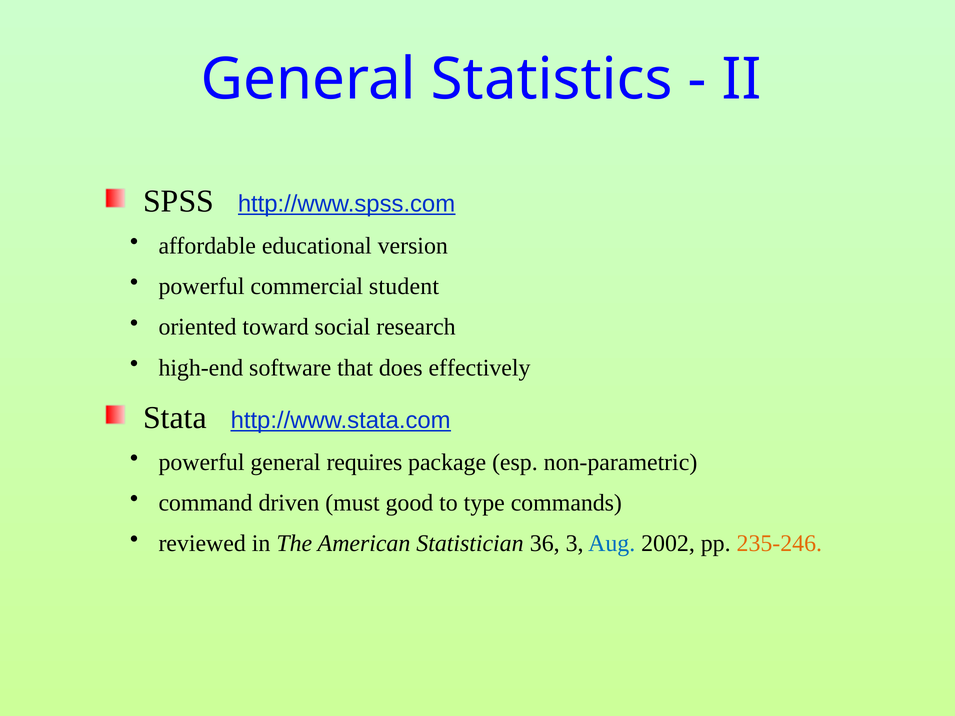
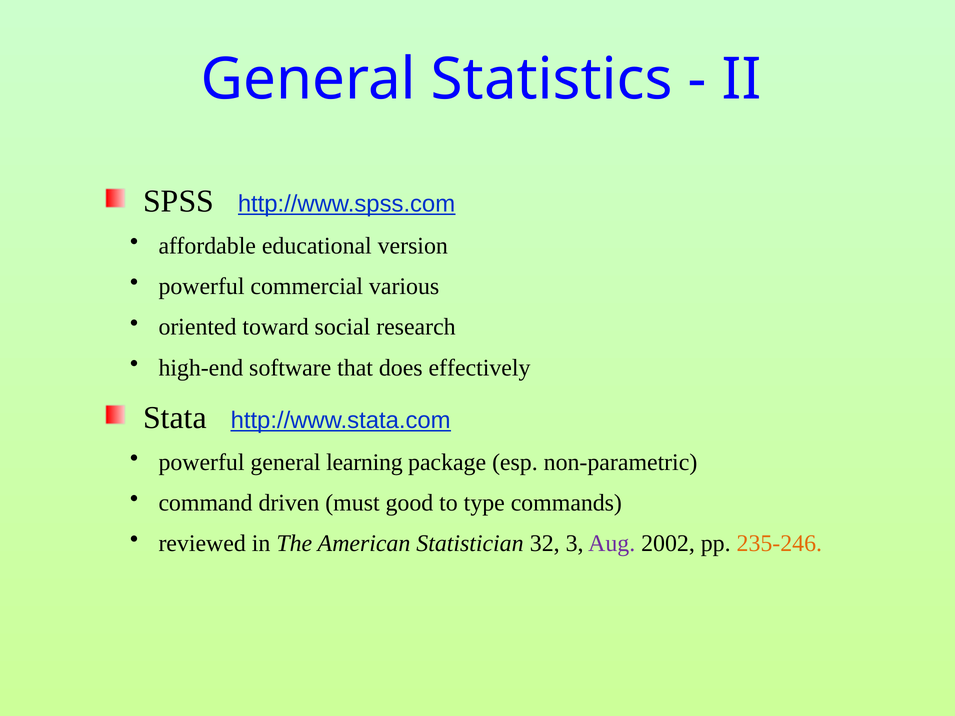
student: student -> various
requires: requires -> learning
36: 36 -> 32
Aug colour: blue -> purple
